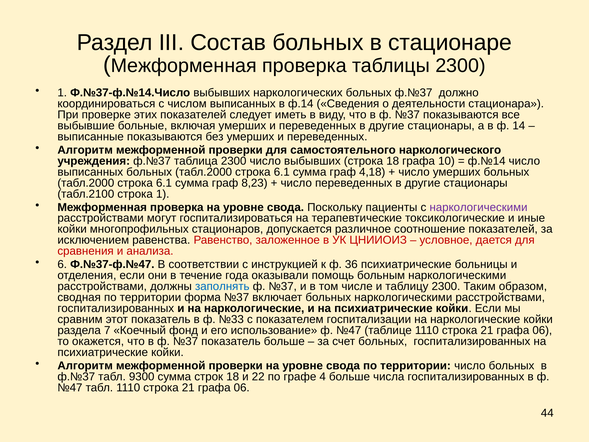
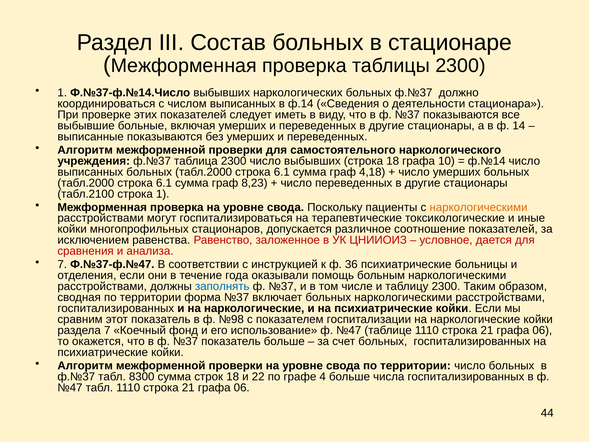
наркологическими at (479, 207) colour: purple -> orange
6 at (62, 264): 6 -> 7
№33: №33 -> №98
9300: 9300 -> 8300
